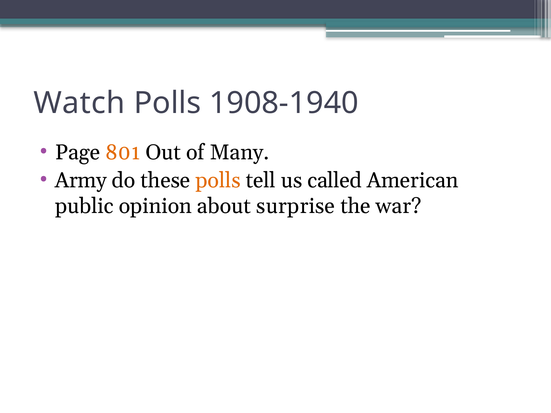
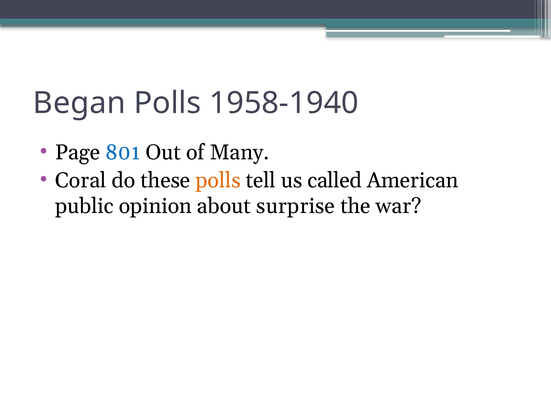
Watch: Watch -> Began
1908-1940: 1908-1940 -> 1958-1940
801 colour: orange -> blue
Army: Army -> Coral
